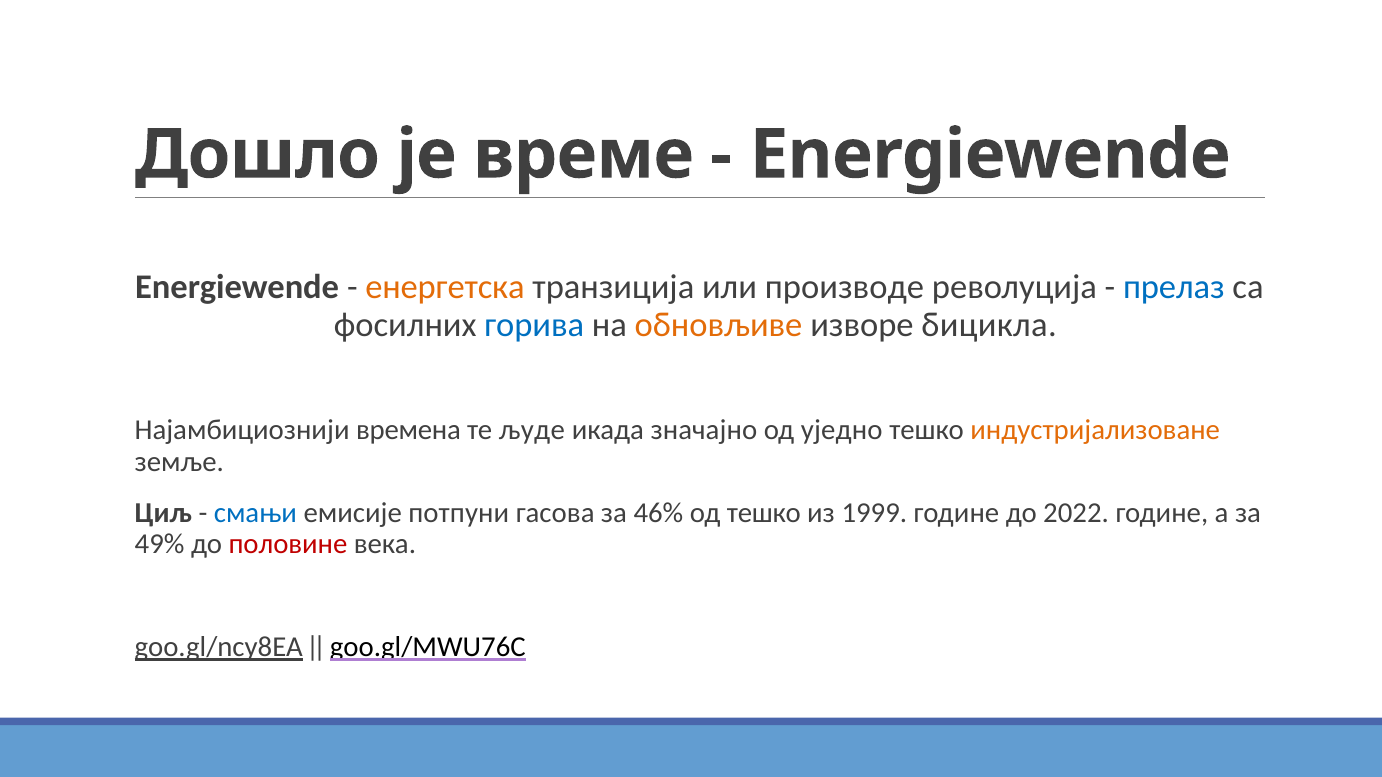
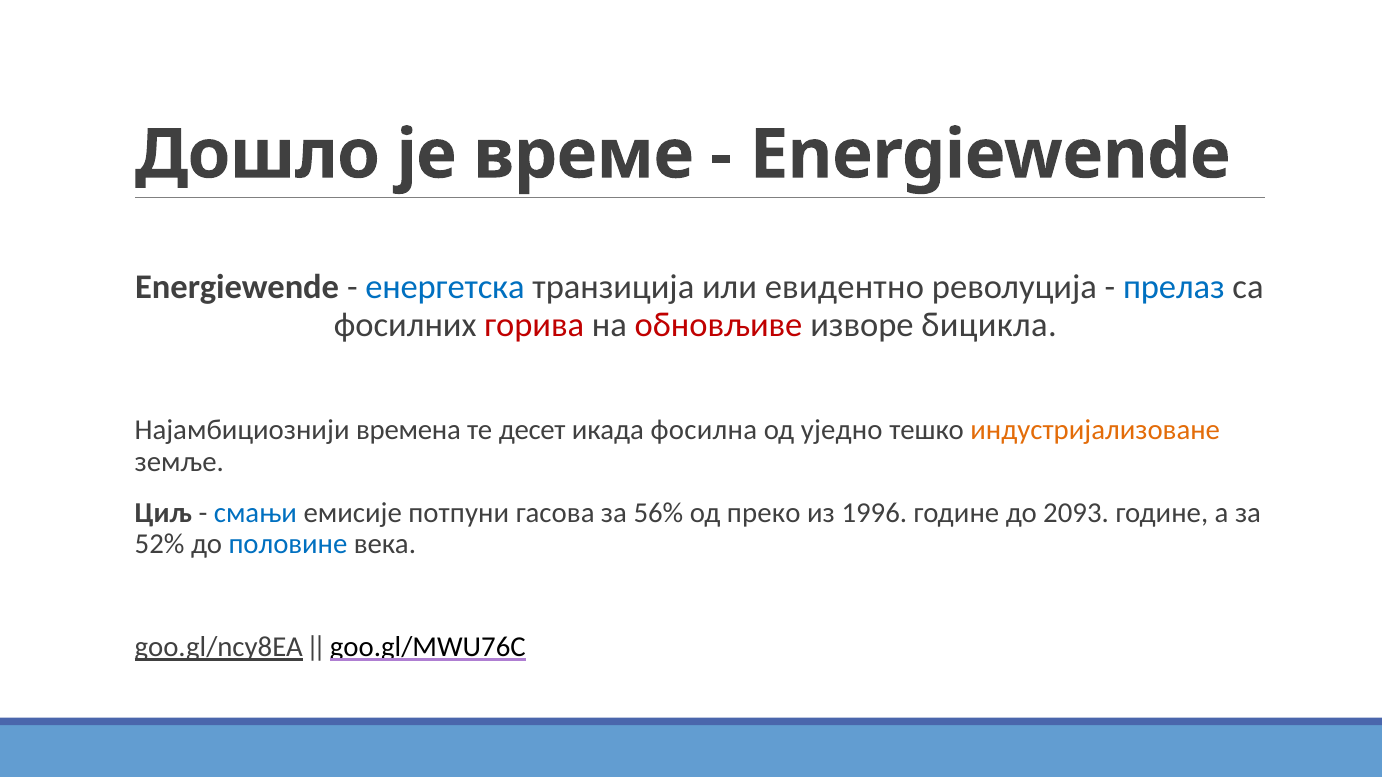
енергетска colour: orange -> blue
производе: производе -> евидентно
горива colour: blue -> red
обновљиве colour: orange -> red
људе: људе -> десет
значајно: значајно -> фосилна
46%: 46% -> 56%
од тешко: тешко -> преко
1999: 1999 -> 1996
2022: 2022 -> 2093
49%: 49% -> 52%
половине colour: red -> blue
